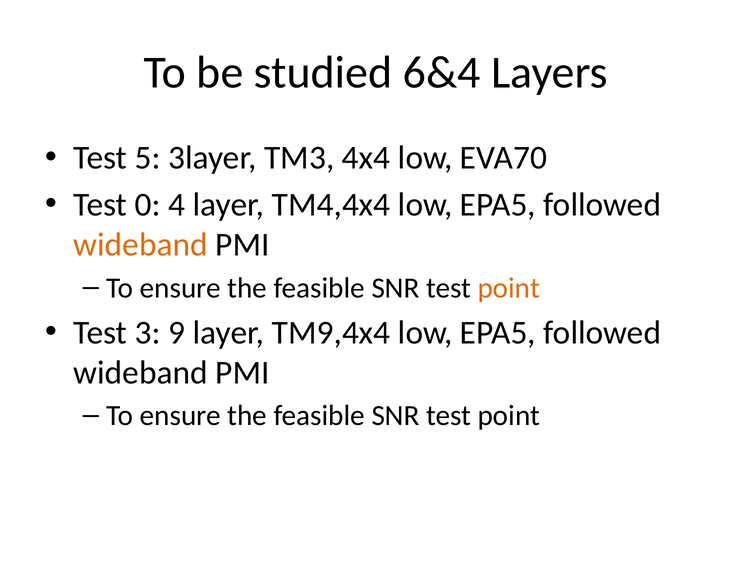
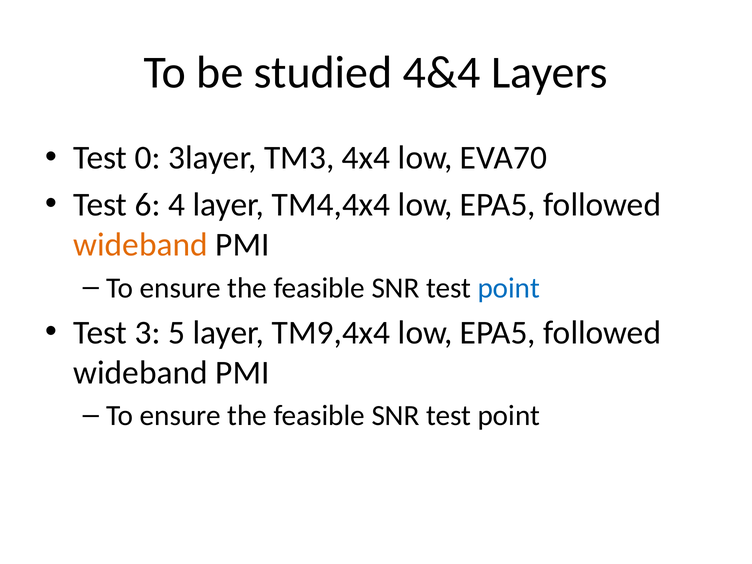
6&4: 6&4 -> 4&4
5: 5 -> 0
0: 0 -> 6
point at (509, 288) colour: orange -> blue
9: 9 -> 5
